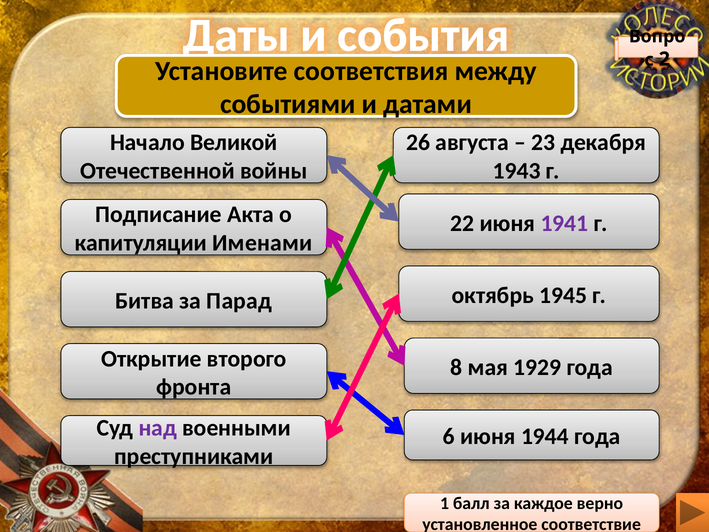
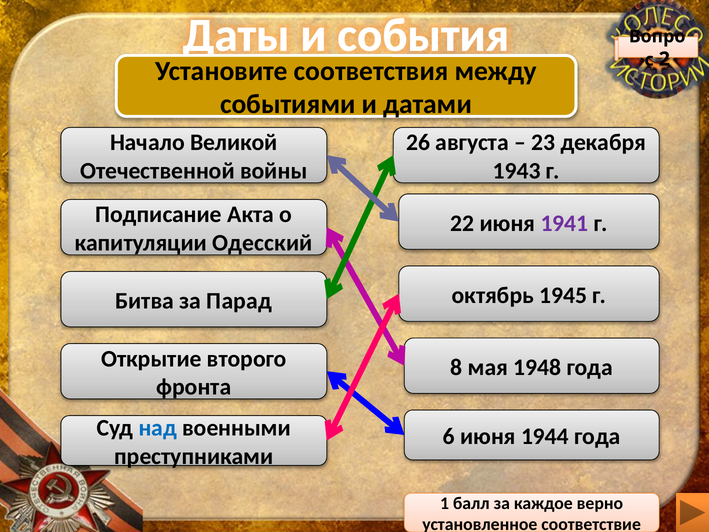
Именами: Именами -> Одесский
1929: 1929 -> 1948
над colour: purple -> blue
